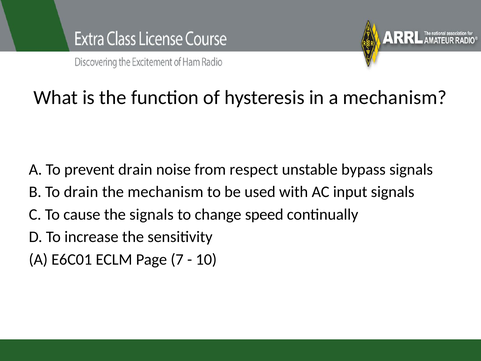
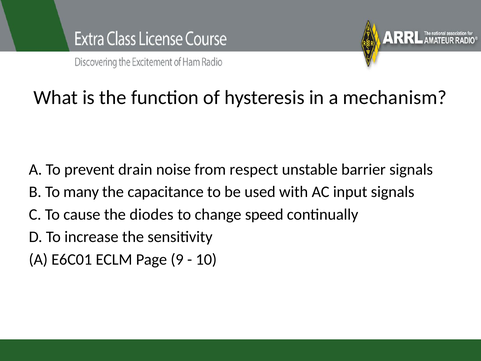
bypass: bypass -> barrier
To drain: drain -> many
the mechanism: mechanism -> capacitance
the signals: signals -> diodes
7: 7 -> 9
